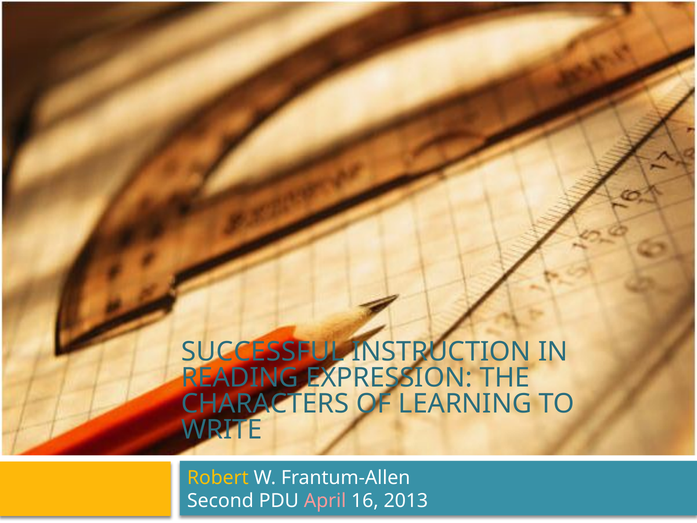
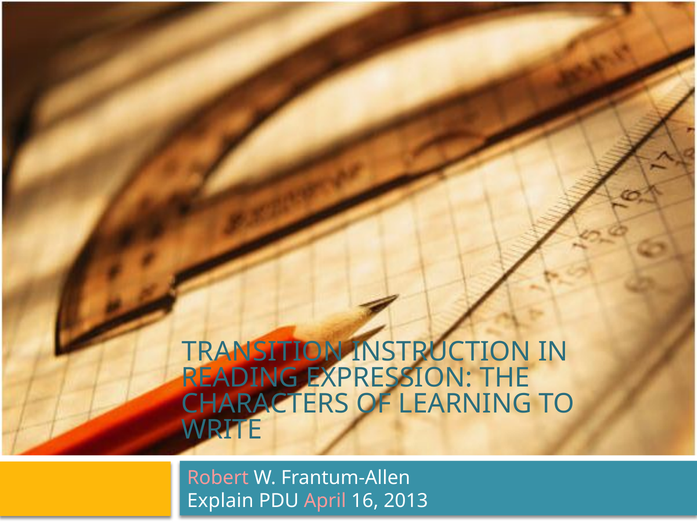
SUCCESSFUL: SUCCESSFUL -> TRANSITION
Robert colour: yellow -> pink
Second: Second -> Explain
